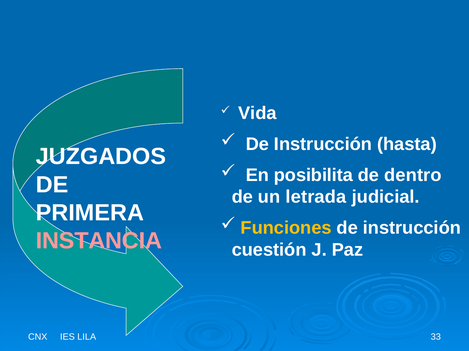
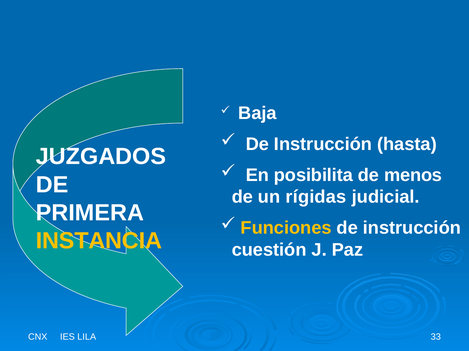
Vida: Vida -> Baja
dentro: dentro -> menos
letrada: letrada -> rígidas
INSTANCIA colour: pink -> yellow
